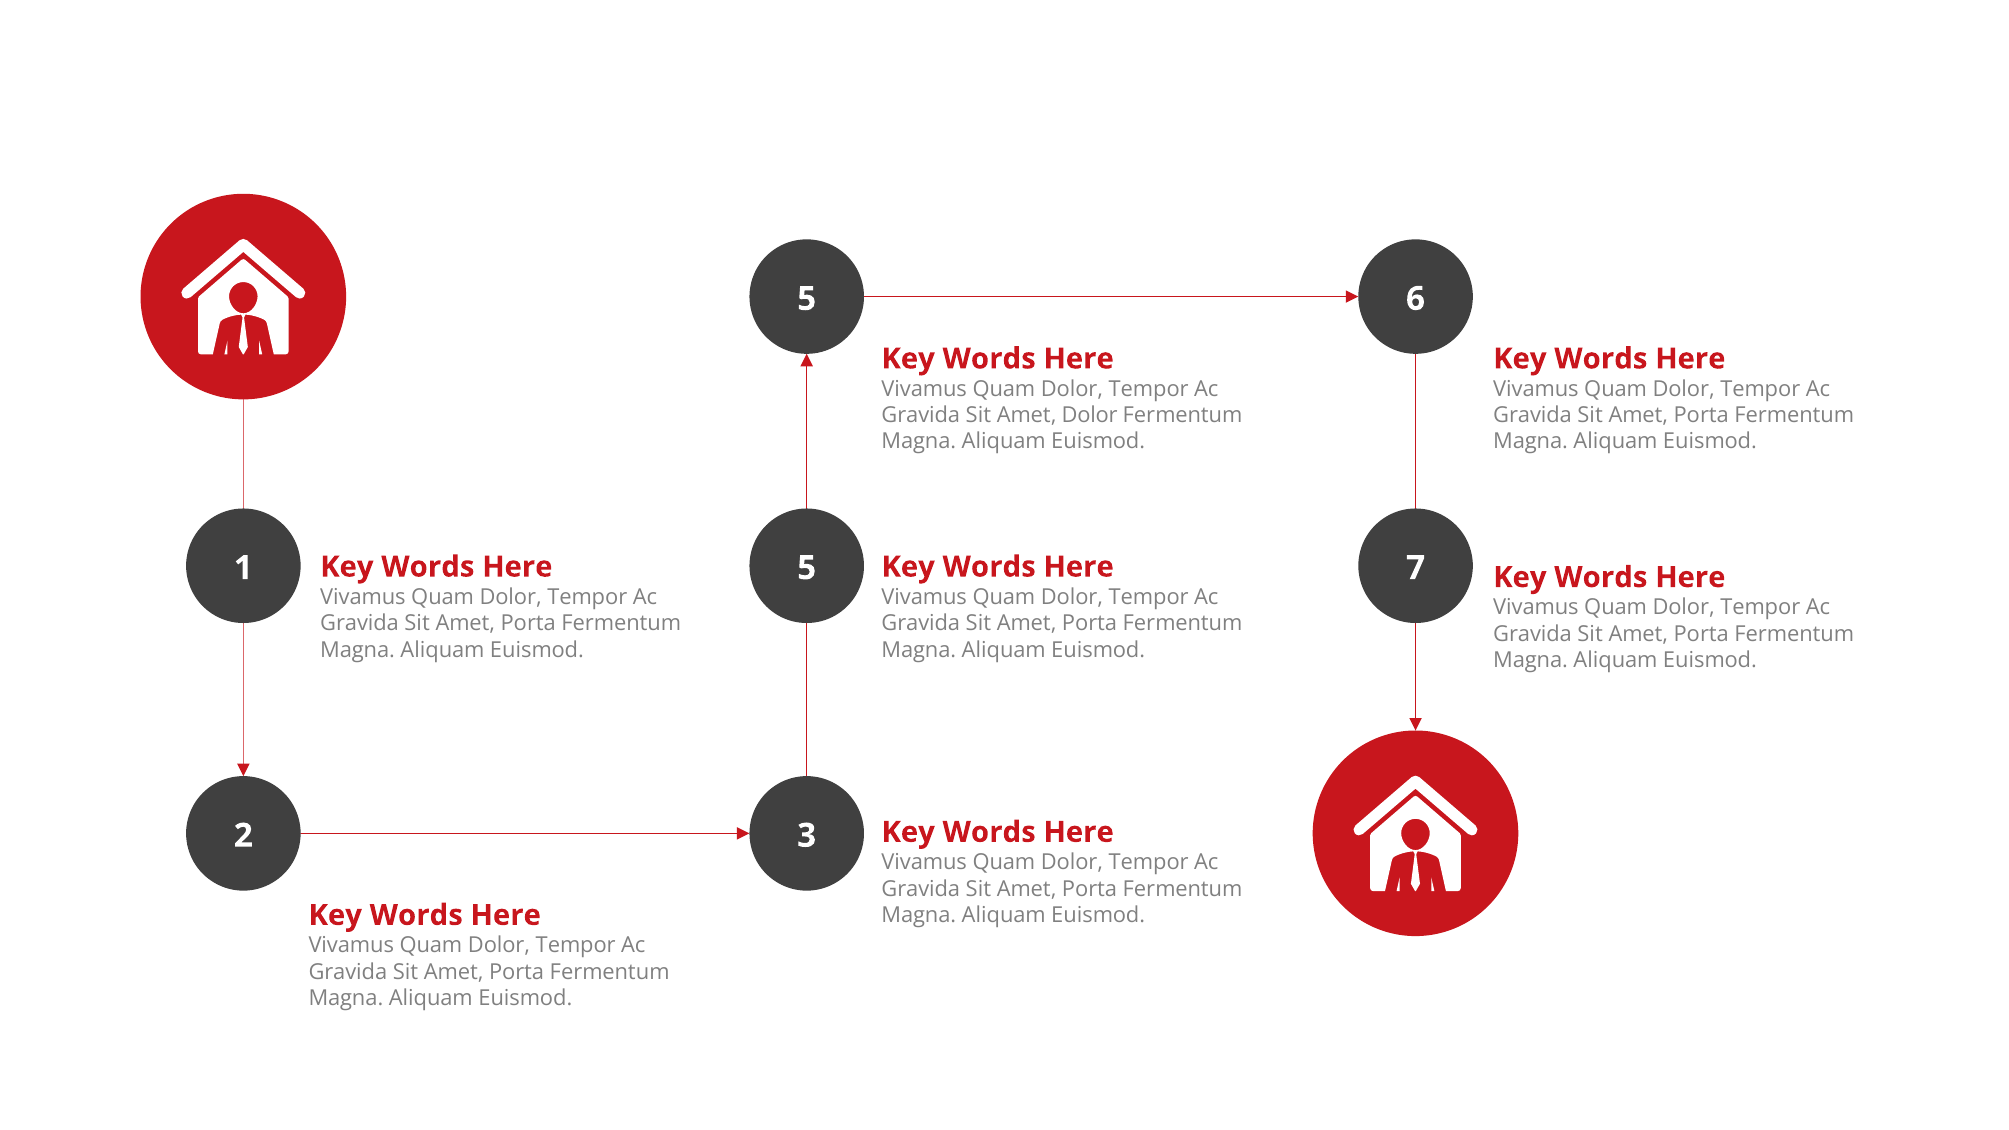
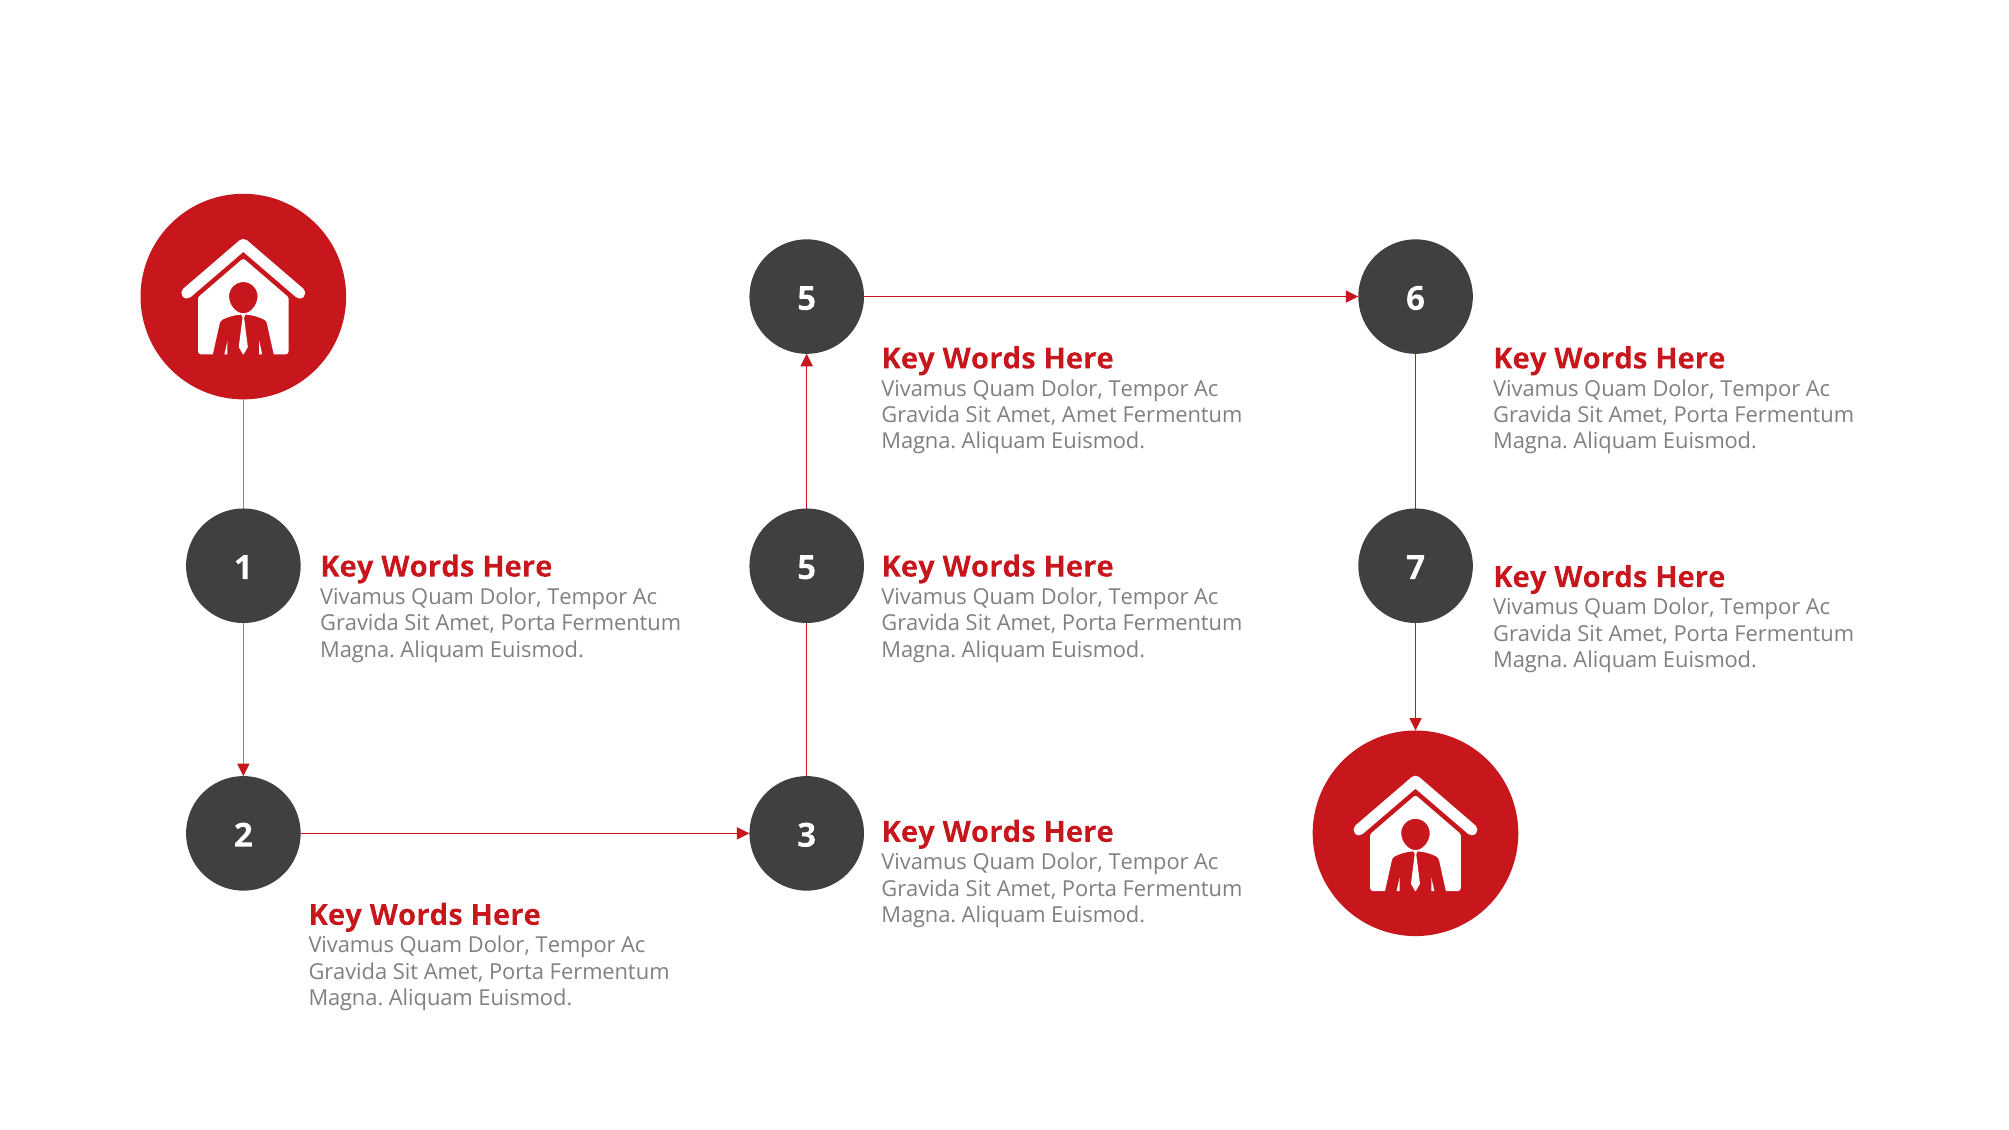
Amet Dolor: Dolor -> Amet
